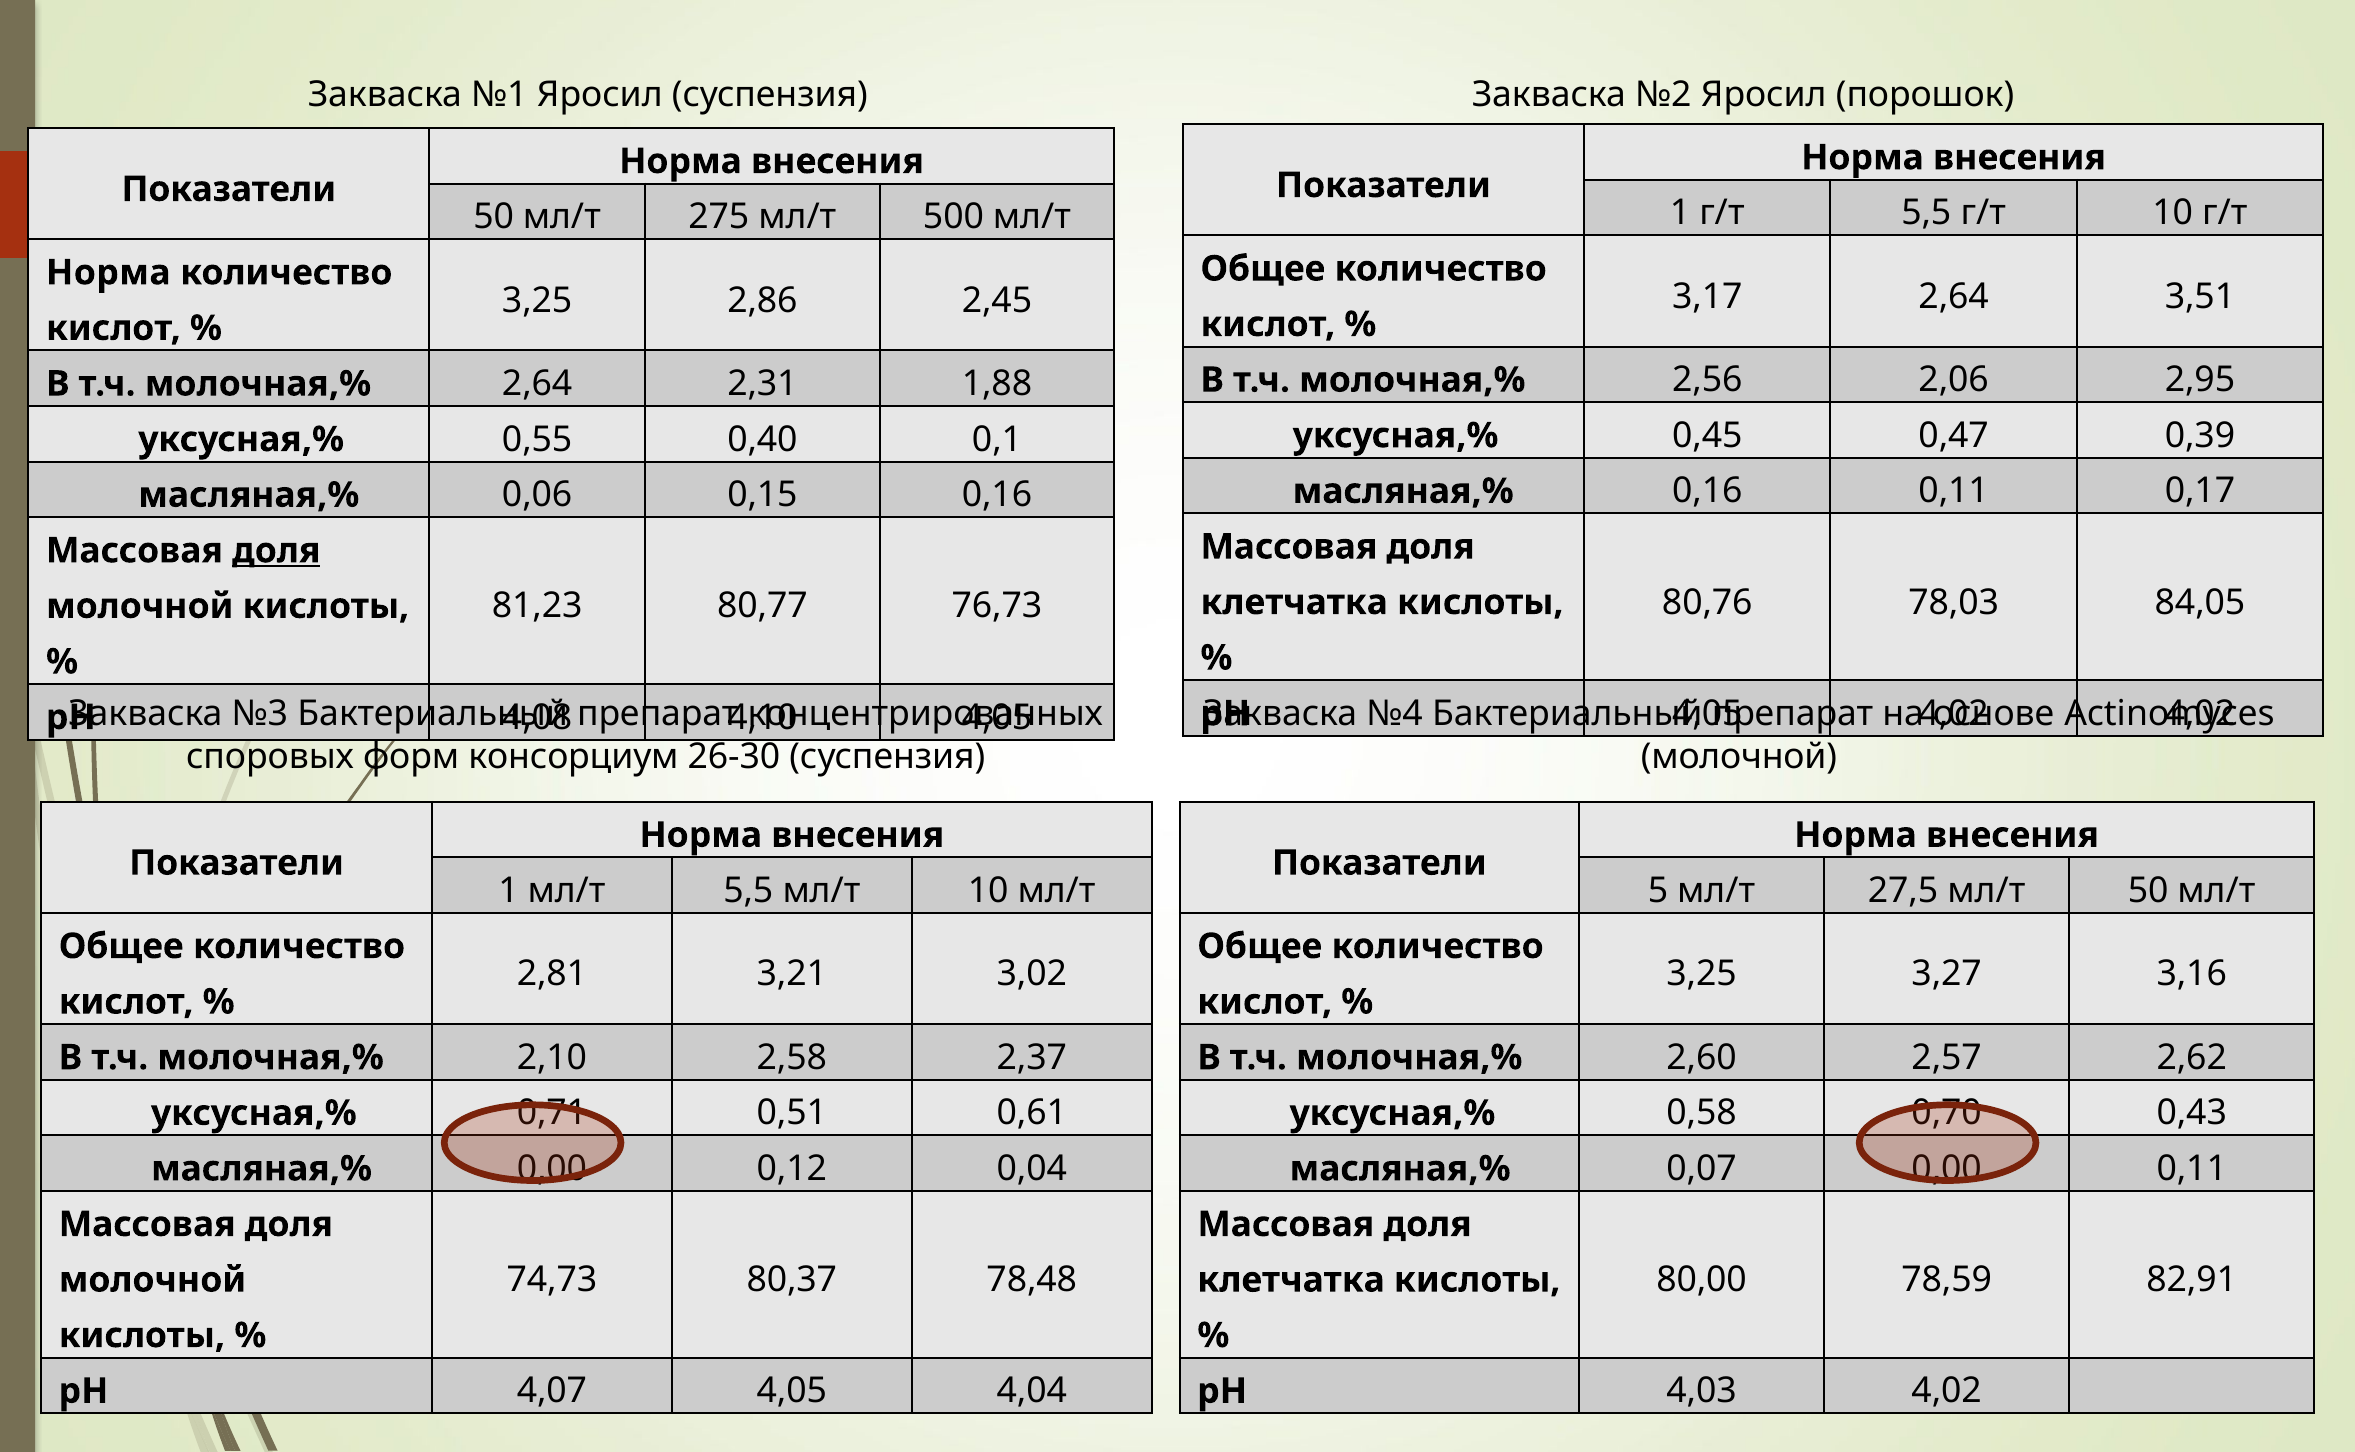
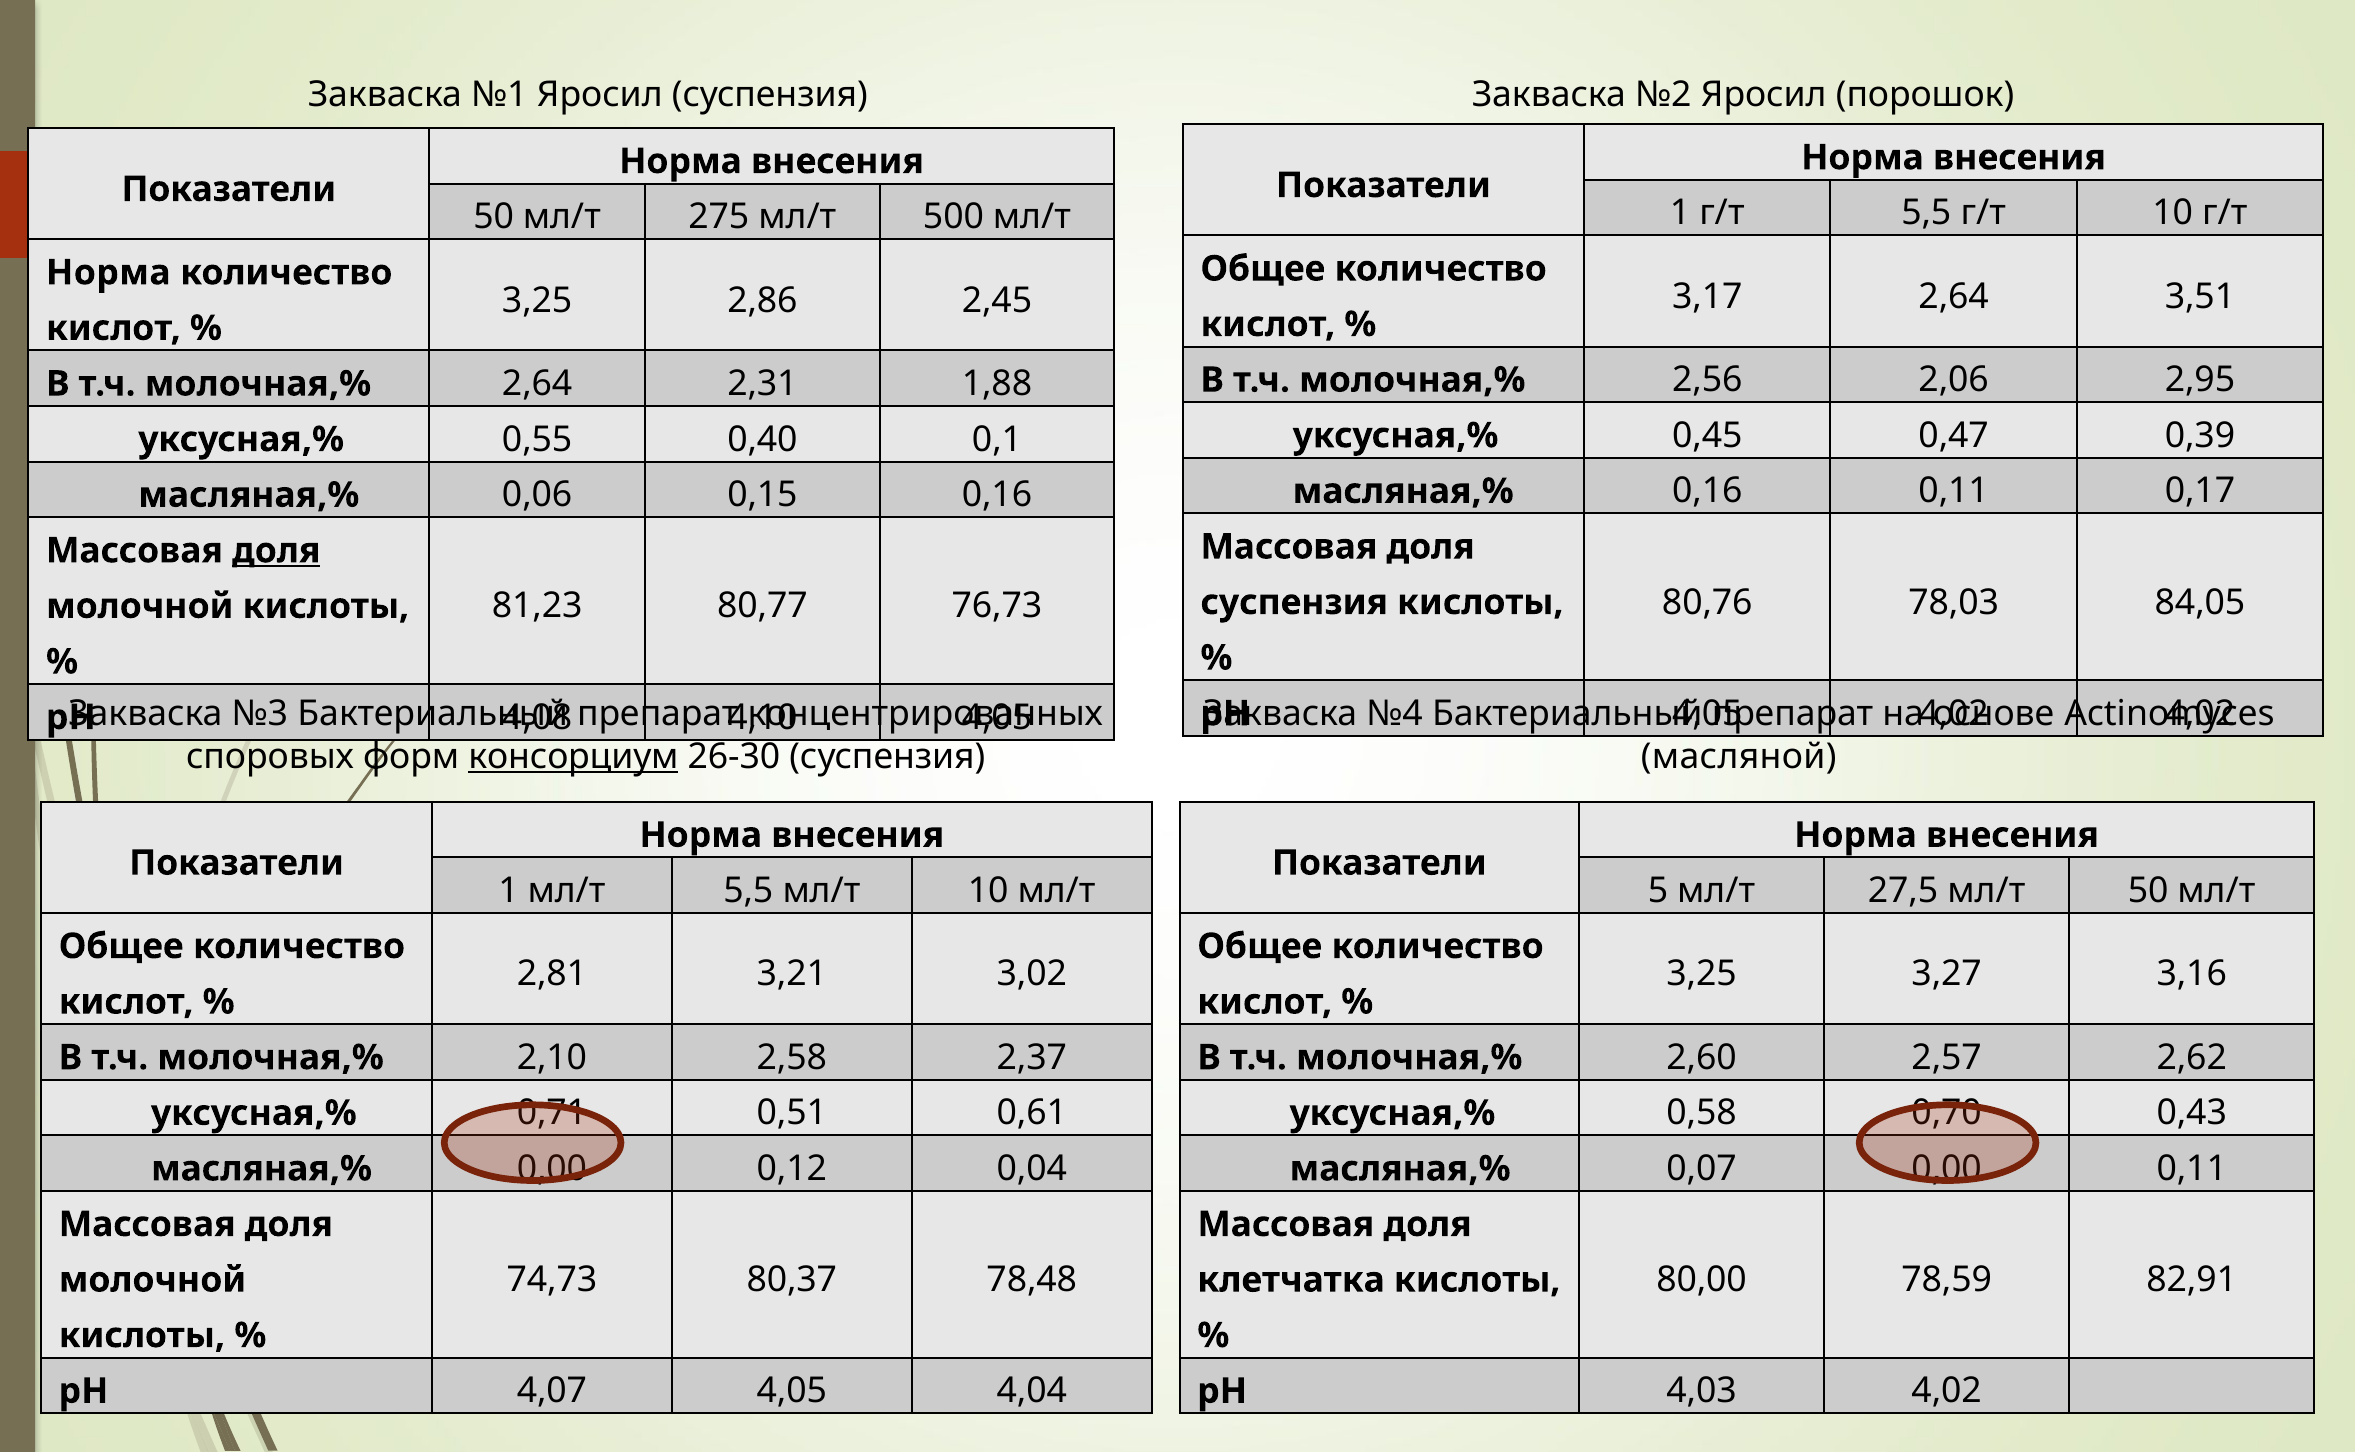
клетчатка at (1294, 602): клетчатка -> суспензия
консорциум underline: none -> present
молочной at (1739, 757): молочной -> масляной
